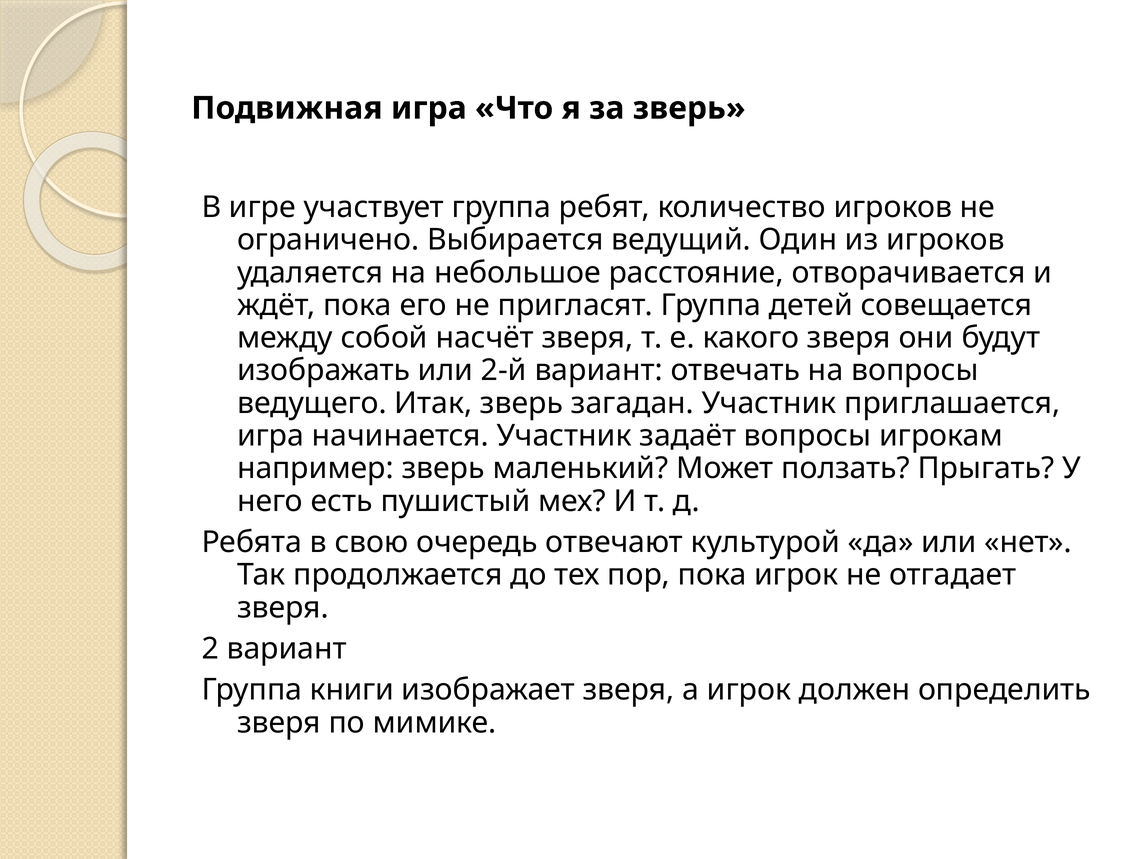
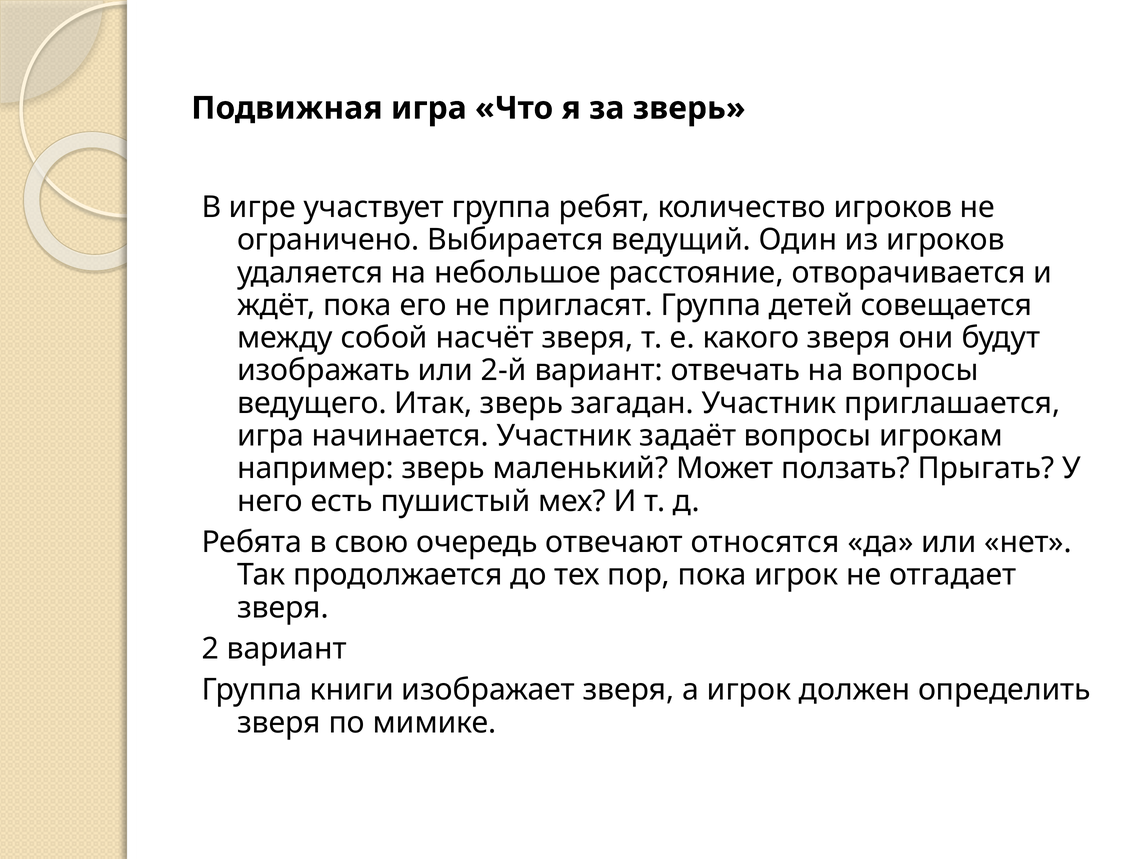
культурой: культурой -> относятся
